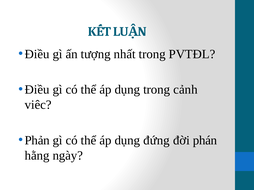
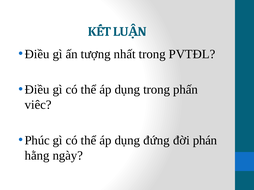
cảnh: cảnh -> phấn
Phản: Phản -> Phúc
